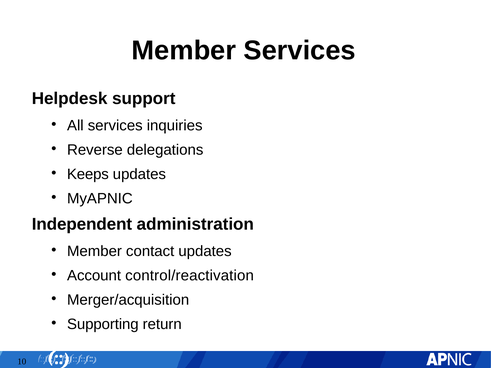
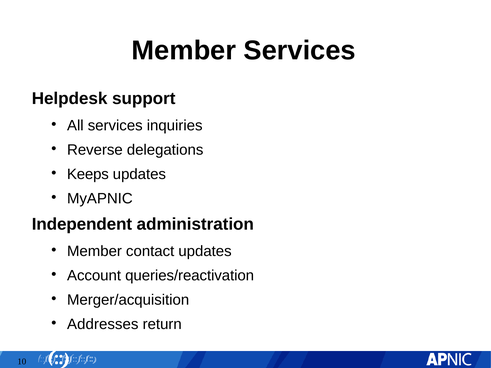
control/reactivation: control/reactivation -> queries/reactivation
Supporting: Supporting -> Addresses
